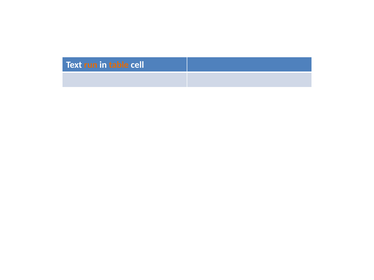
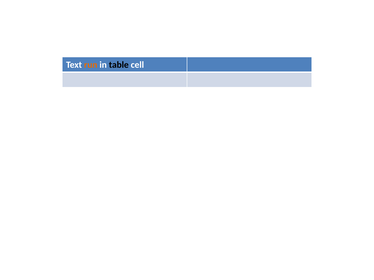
table colour: orange -> black
